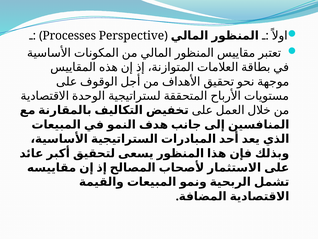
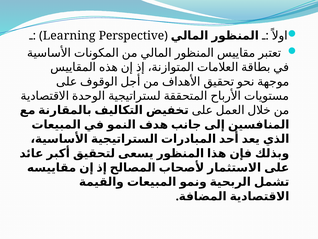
Processes: Processes -> Learning
